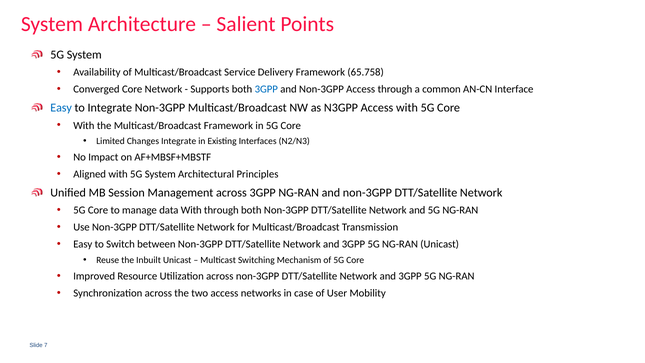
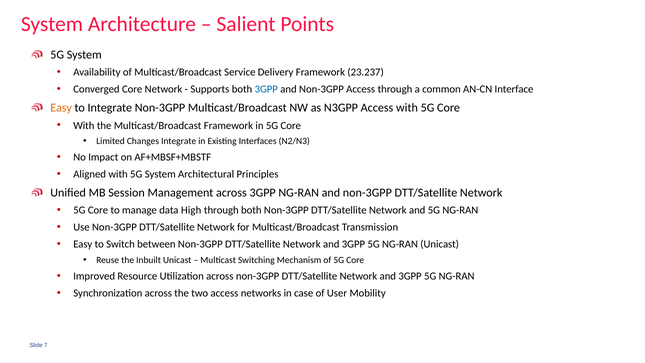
65.758: 65.758 -> 23.237
Easy at (61, 108) colour: blue -> orange
data With: With -> High
